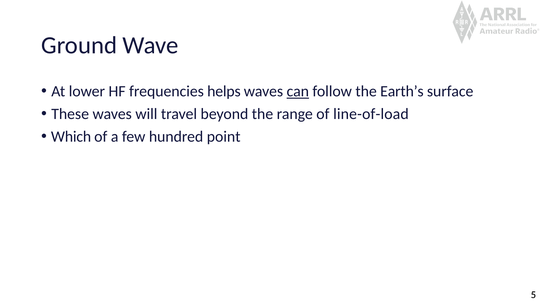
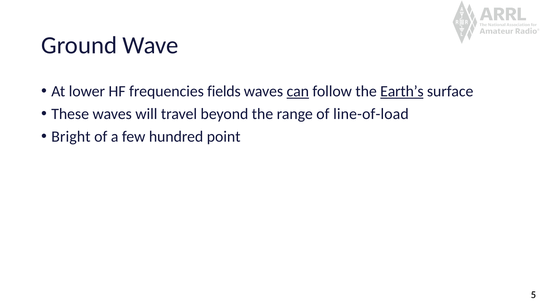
helps: helps -> fields
Earth’s underline: none -> present
Which: Which -> Bright
